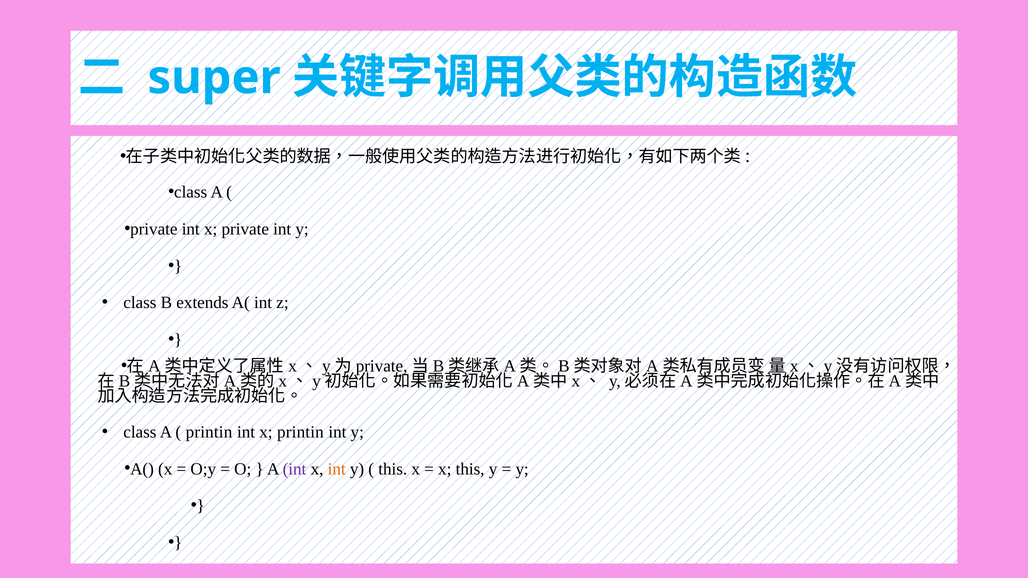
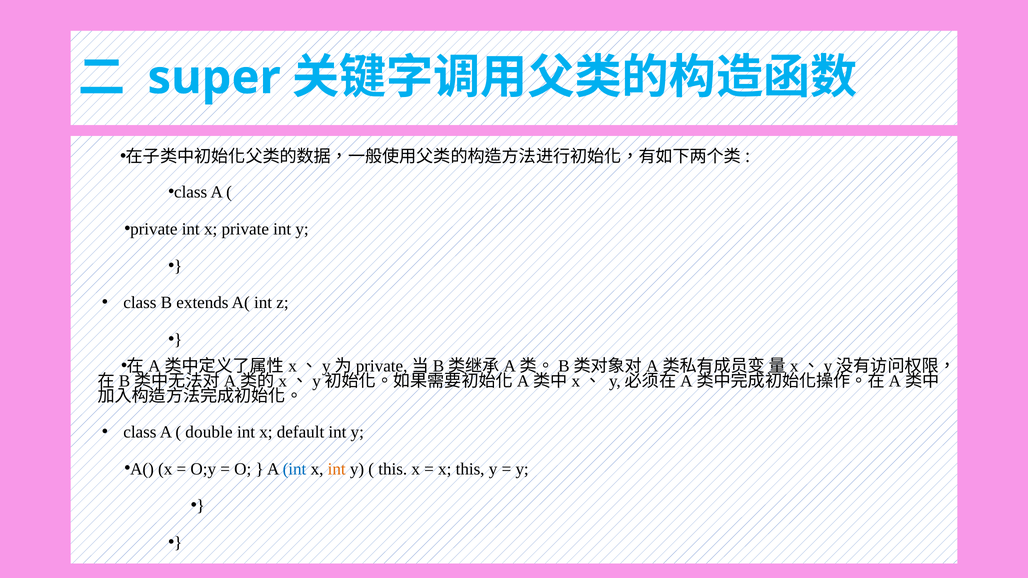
printin at (209, 432): printin -> double
x printin: printin -> default
int at (295, 469) colour: purple -> blue
